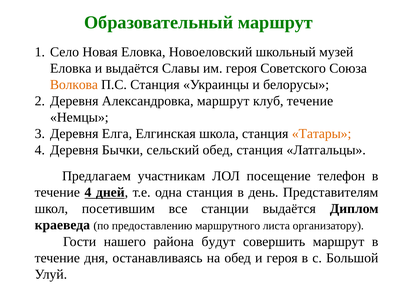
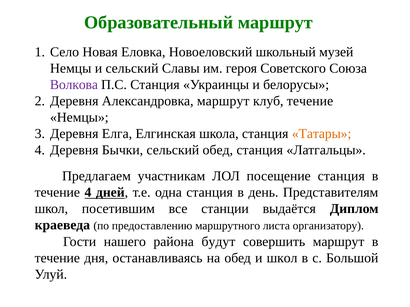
Еловка at (71, 68): Еловка -> Немцы
и выдаётся: выдаётся -> сельский
Волкова colour: orange -> purple
посещение телефон: телефон -> станция
и героя: героя -> школ
